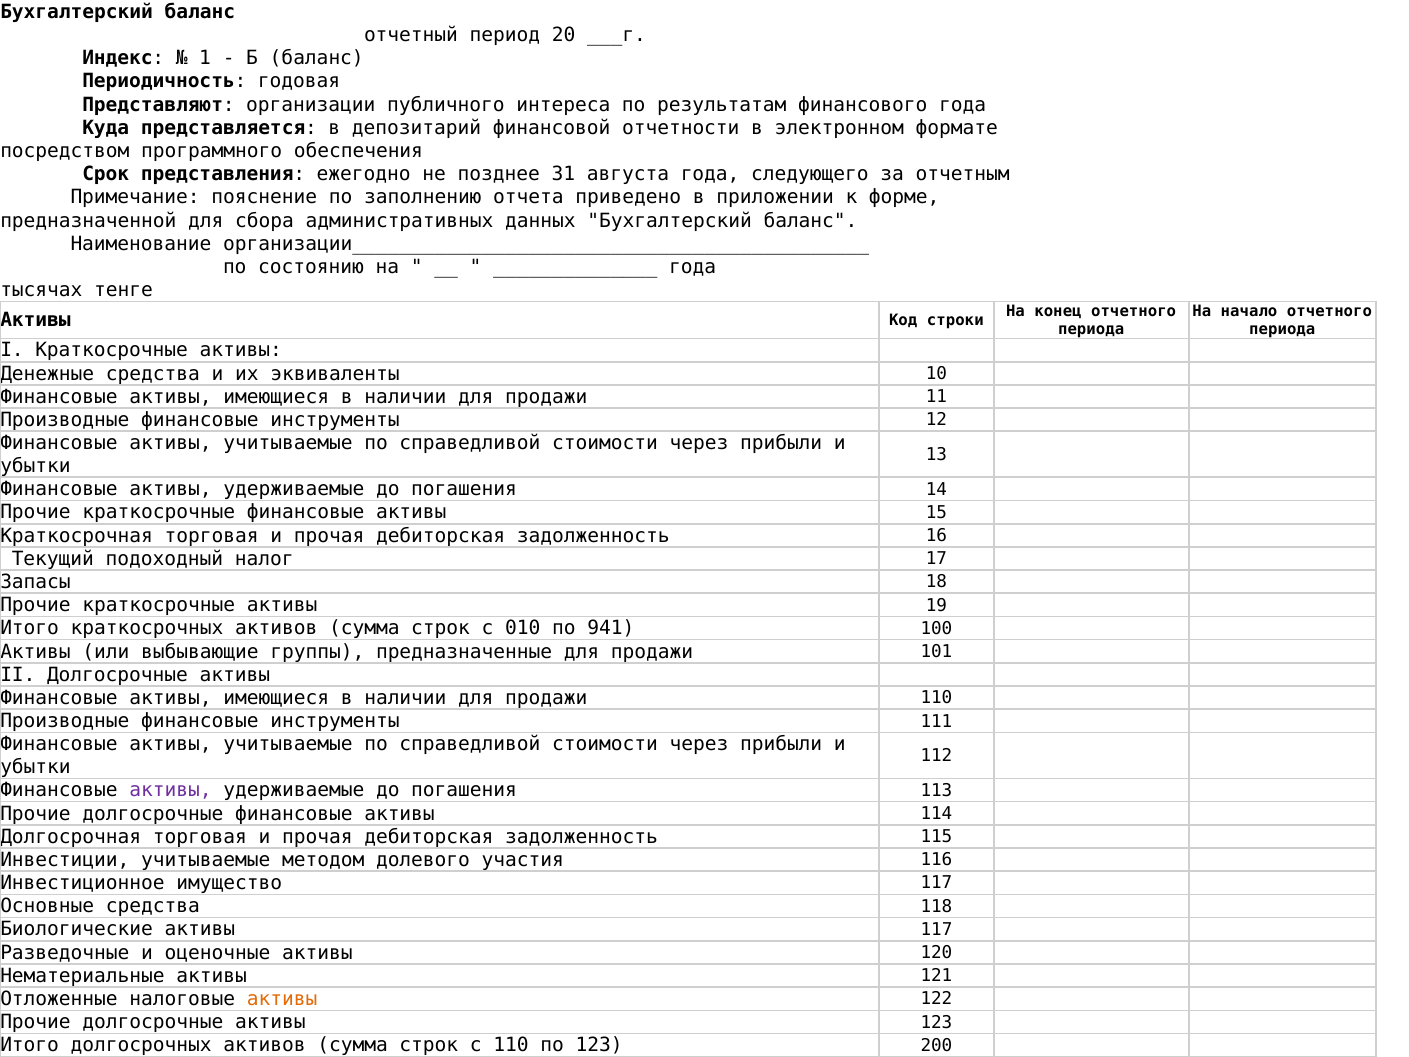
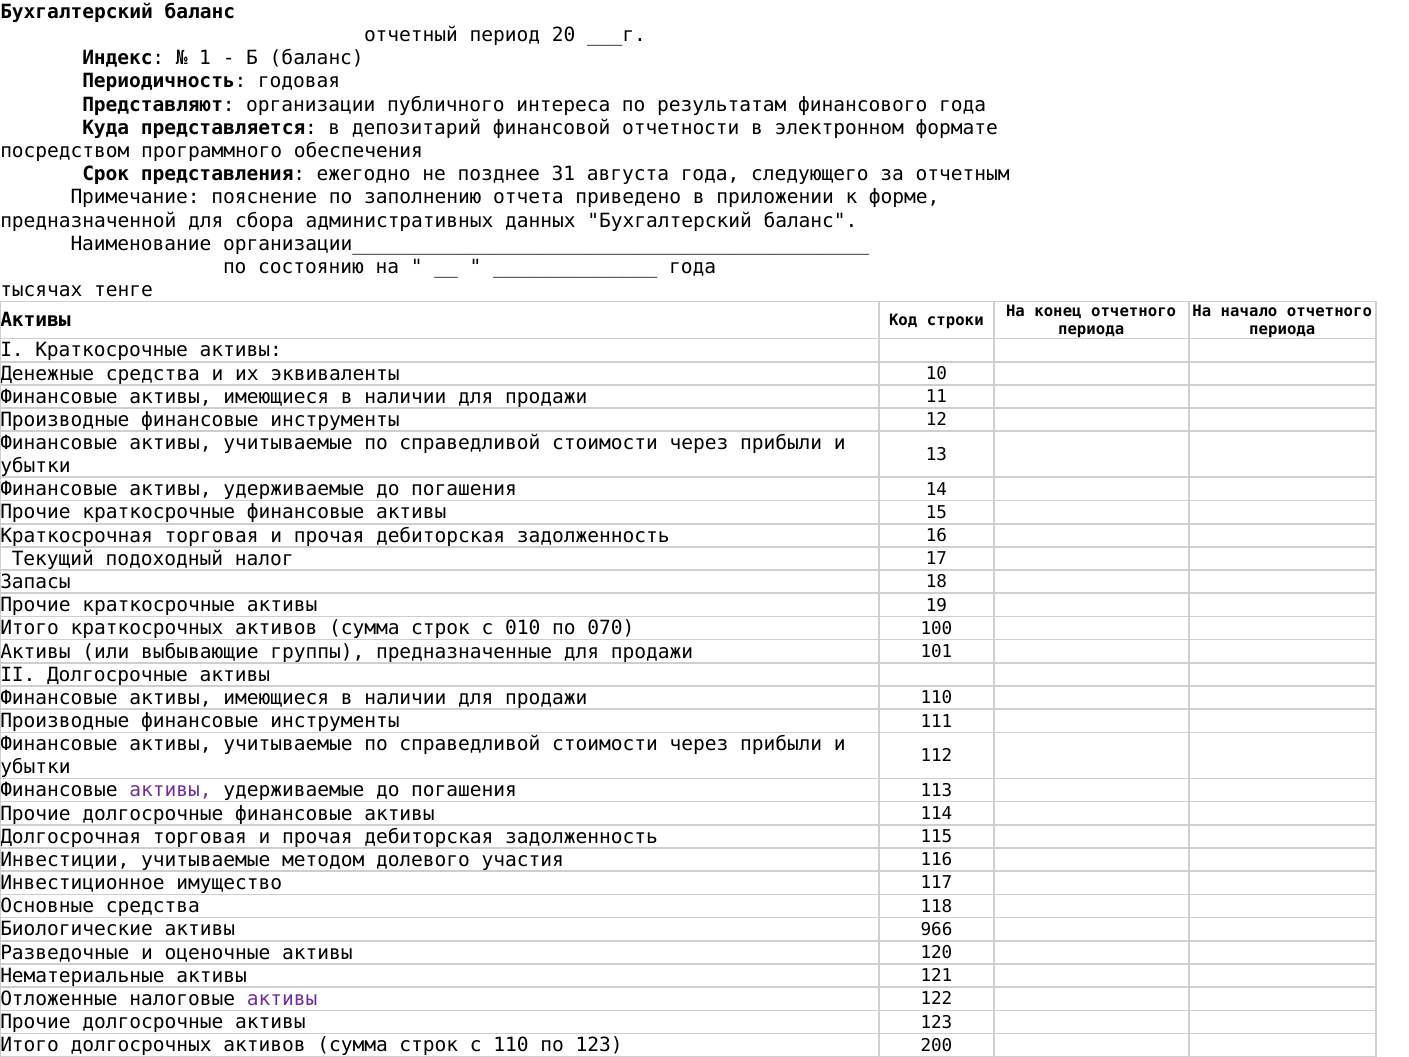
941: 941 -> 070
активы 117: 117 -> 966
активы at (282, 999) colour: orange -> purple
